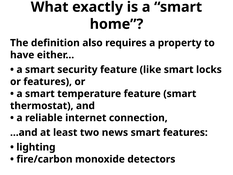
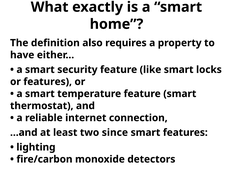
news: news -> since
